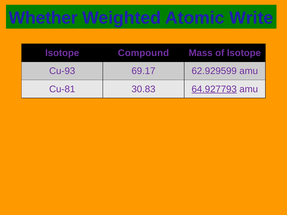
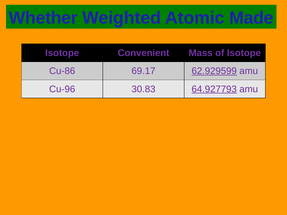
Write: Write -> Made
Compound: Compound -> Convenient
Cu-93: Cu-93 -> Cu-86
62.929599 underline: none -> present
Cu-81: Cu-81 -> Cu-96
